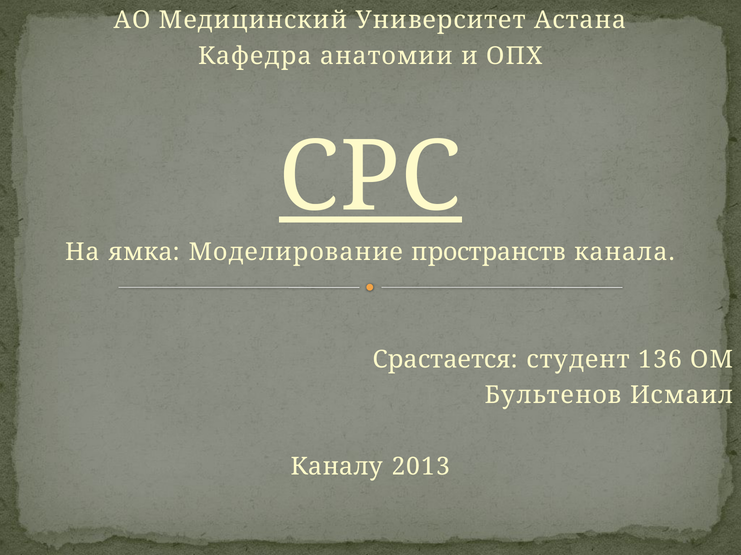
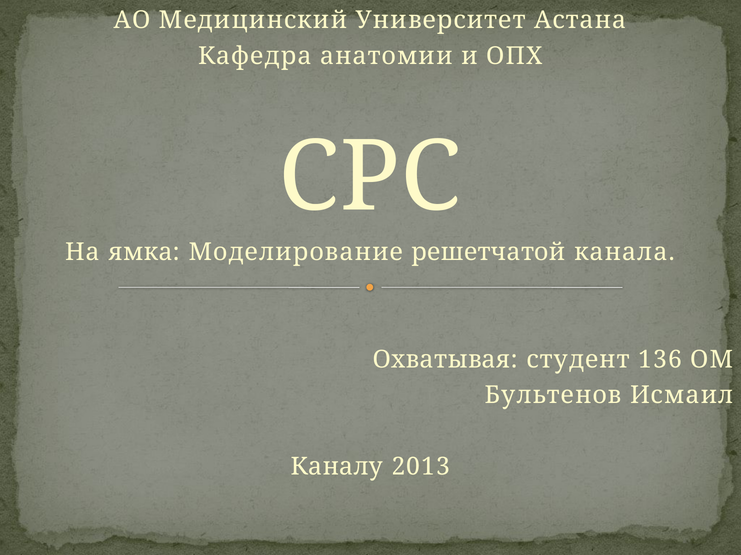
СРС underline: present -> none
пространств: пространств -> решетчатой
Срастается: Срастается -> Охватывая
